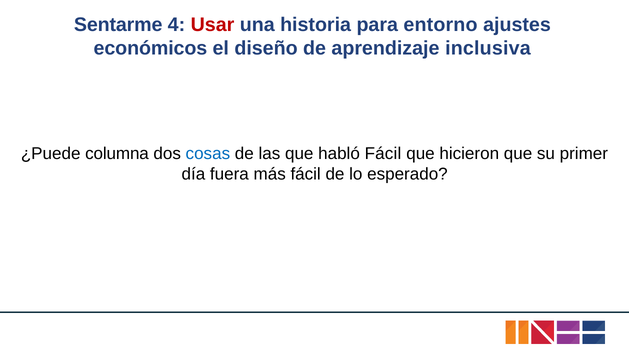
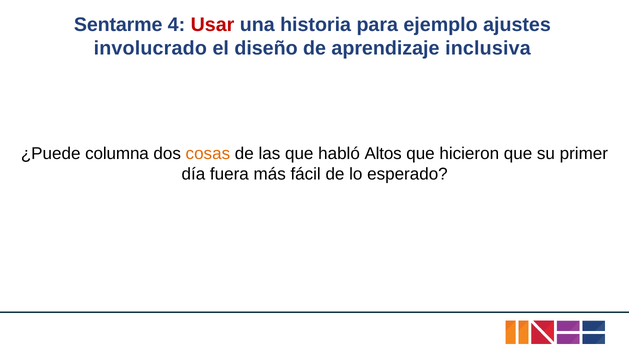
entorno: entorno -> ejemplo
económicos: económicos -> involucrado
cosas colour: blue -> orange
habló Fácil: Fácil -> Altos
